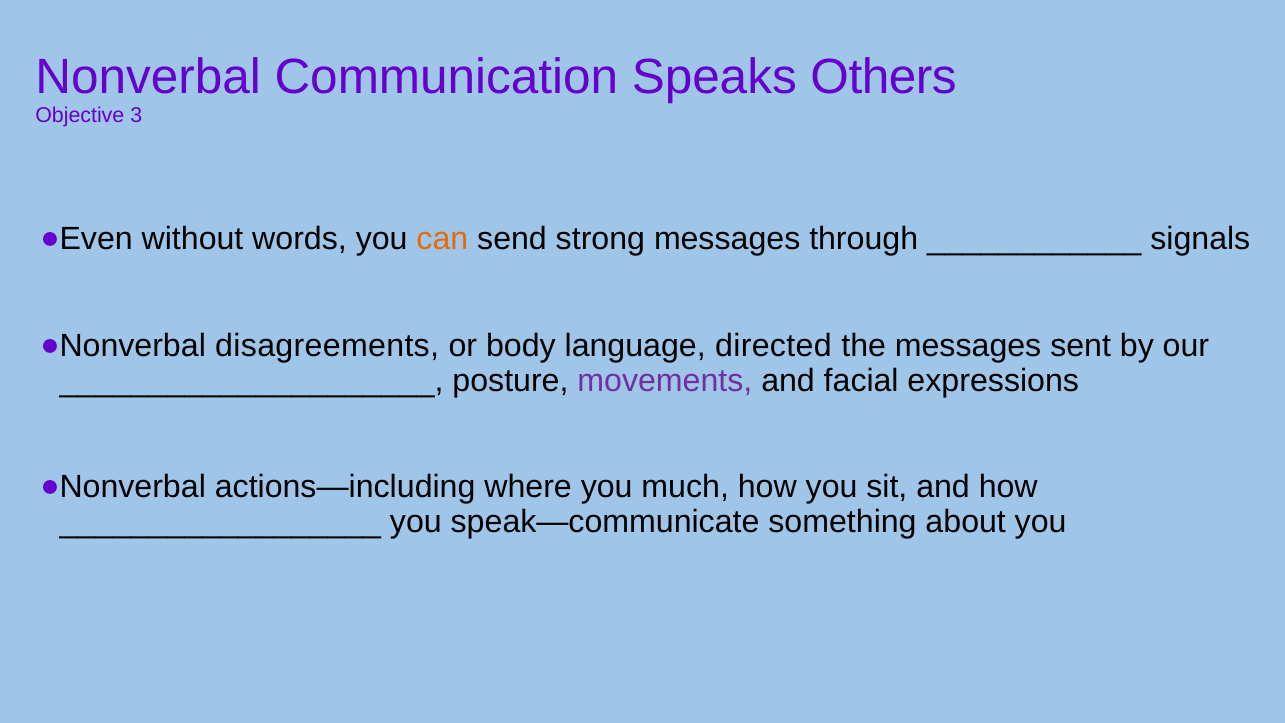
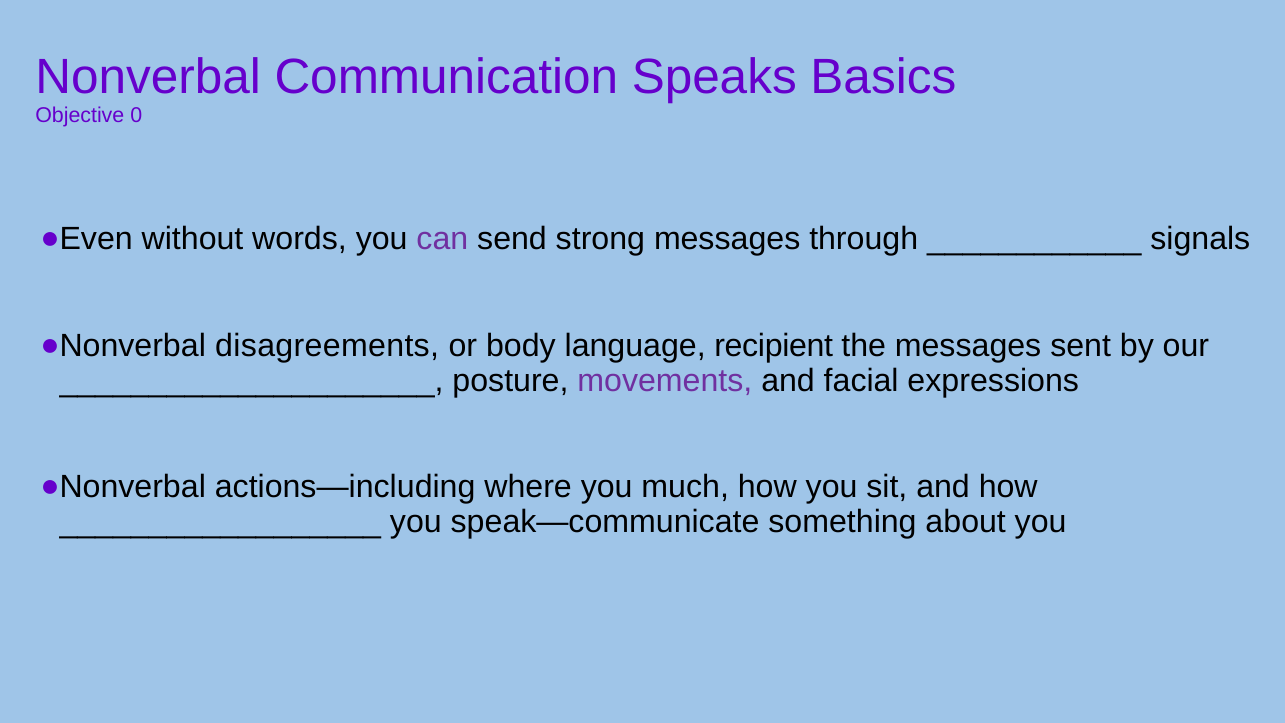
Others: Others -> Basics
3: 3 -> 0
can colour: orange -> purple
directed: directed -> recipient
